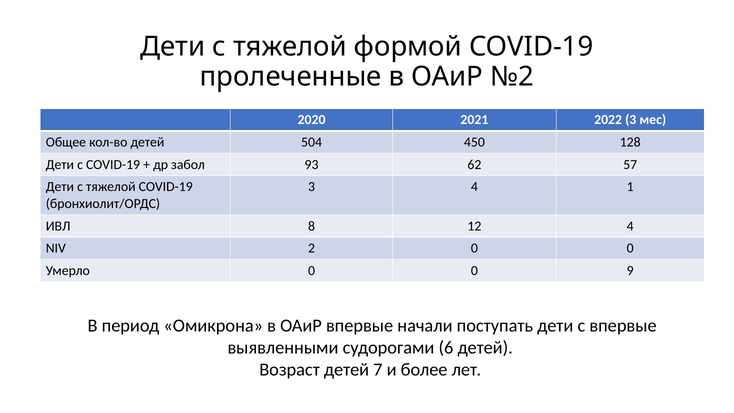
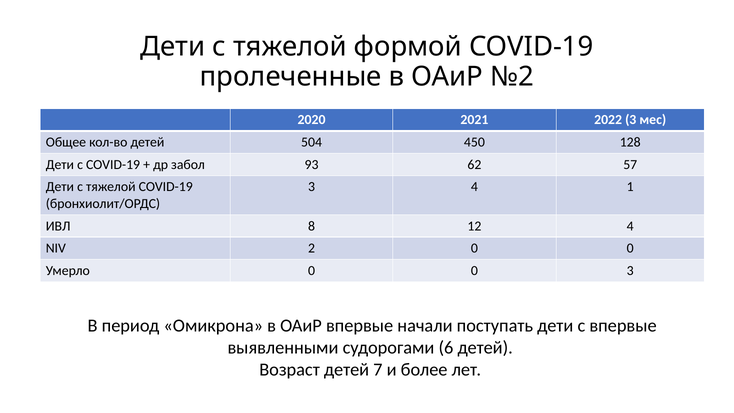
0 9: 9 -> 3
